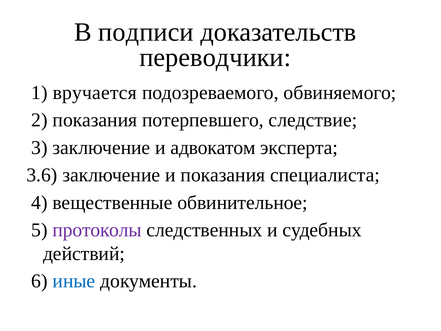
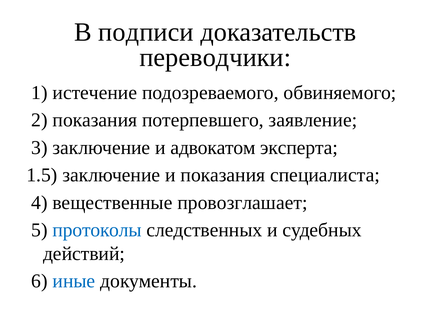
вручается: вручается -> истечение
следствие: следствие -> заявление
3.6: 3.6 -> 1.5
обвинительное: обвинительное -> провозглашает
протоколы colour: purple -> blue
